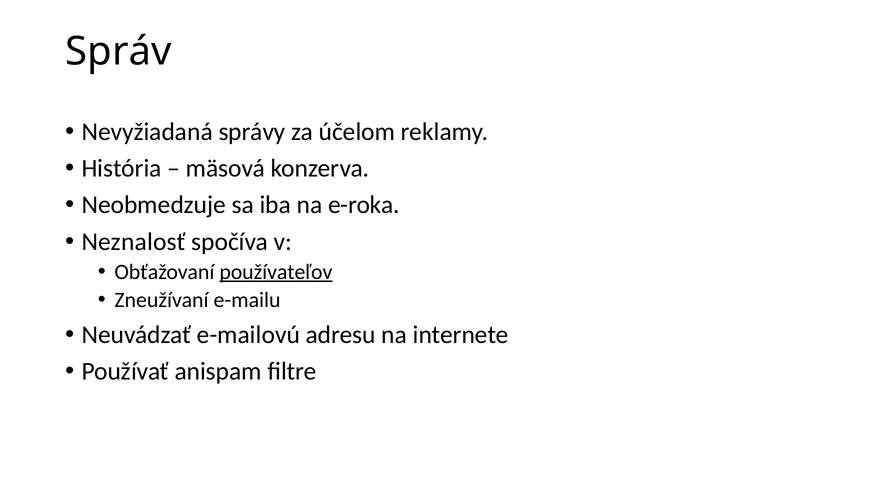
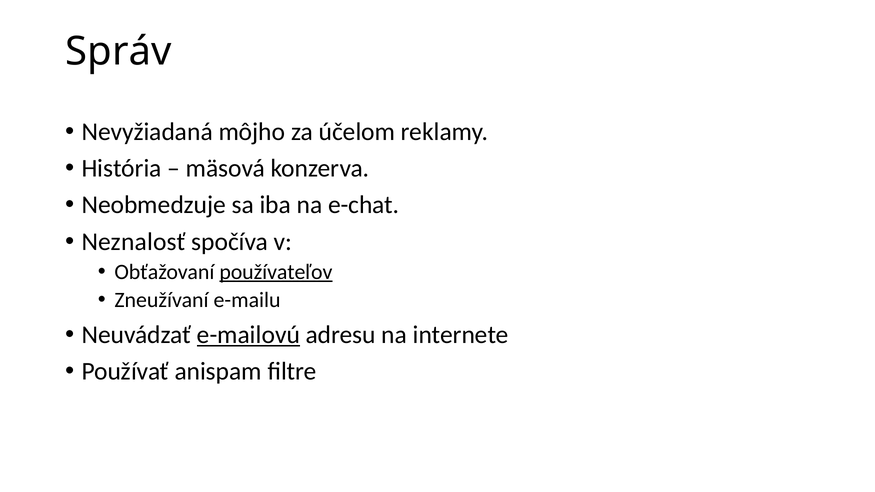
správy: správy -> môjho
e-roka: e-roka -> e-chat
e-mailovú underline: none -> present
